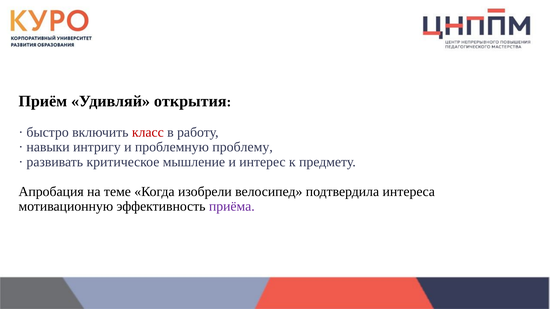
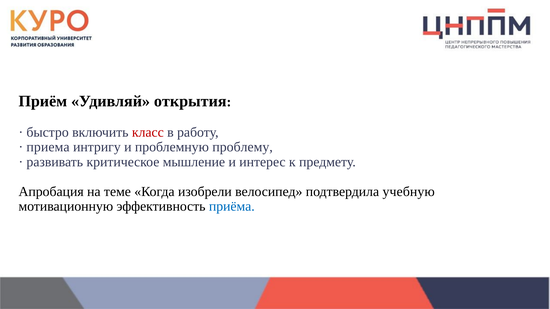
навыки: навыки -> приема
интереса: интереса -> учебную
приёма colour: purple -> blue
